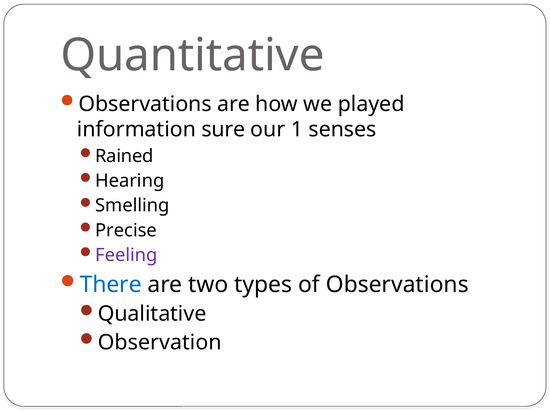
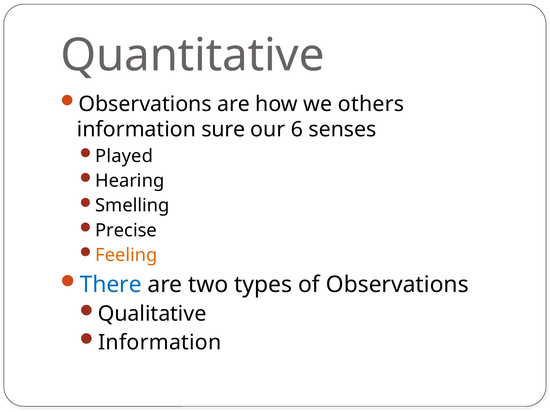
played: played -> others
1: 1 -> 6
Rained: Rained -> Played
Feeling colour: purple -> orange
Observation at (160, 343): Observation -> Information
